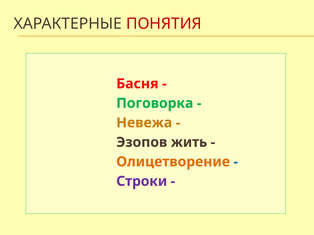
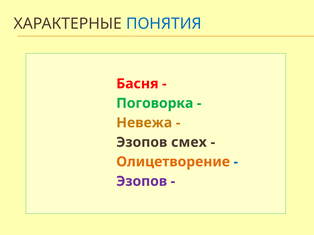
ПОНЯТИЯ colour: red -> blue
жить: жить -> смех
Строки at (142, 182): Строки -> Эзопов
